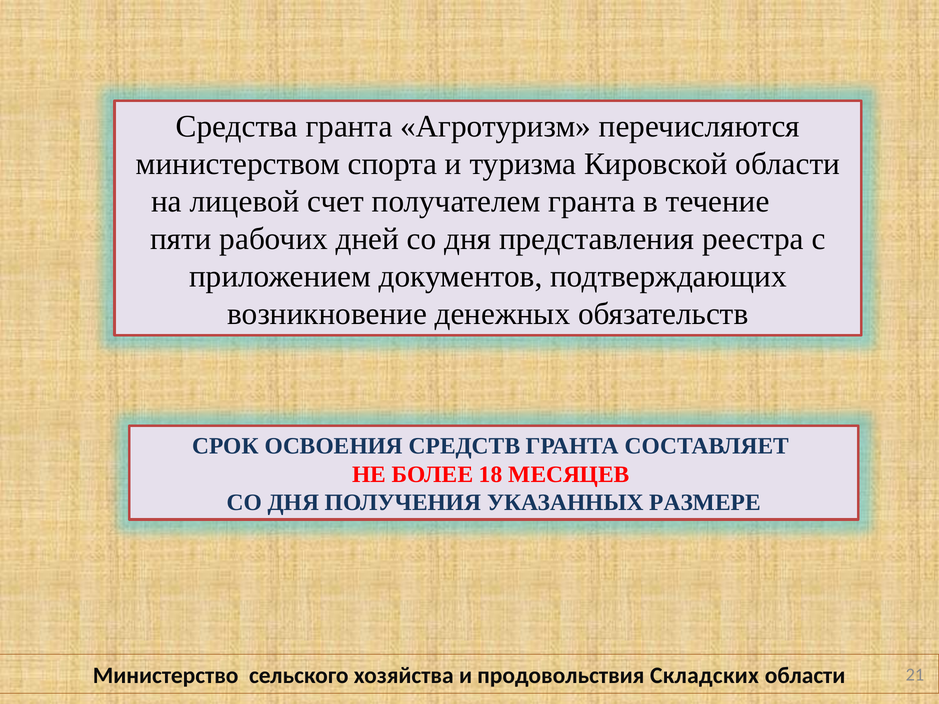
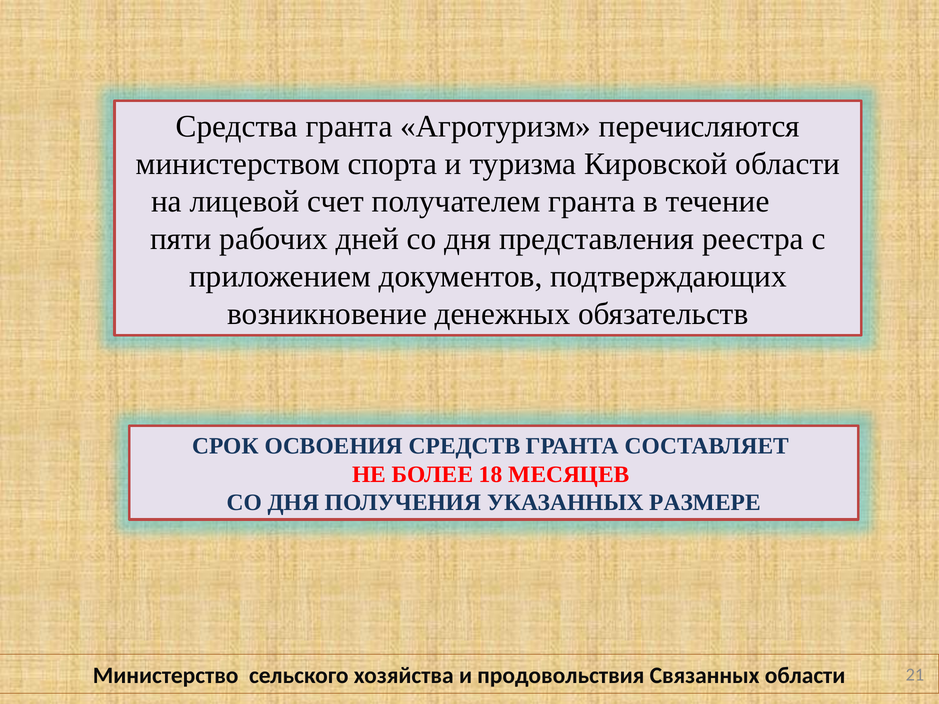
Складских: Складских -> Связанных
